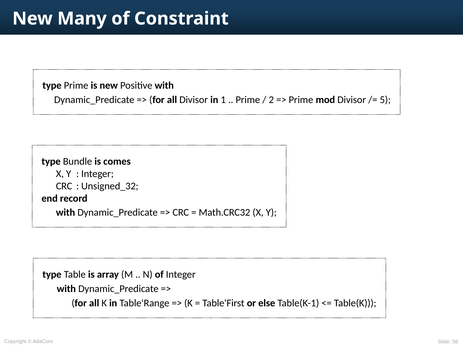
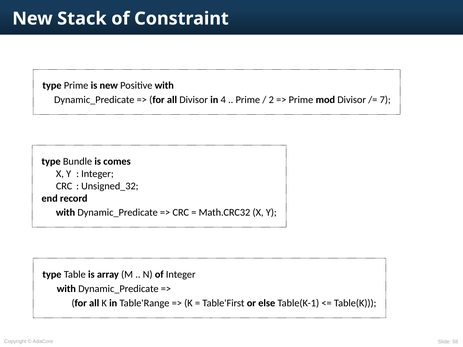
Many: Many -> Stack
1: 1 -> 4
5: 5 -> 7
